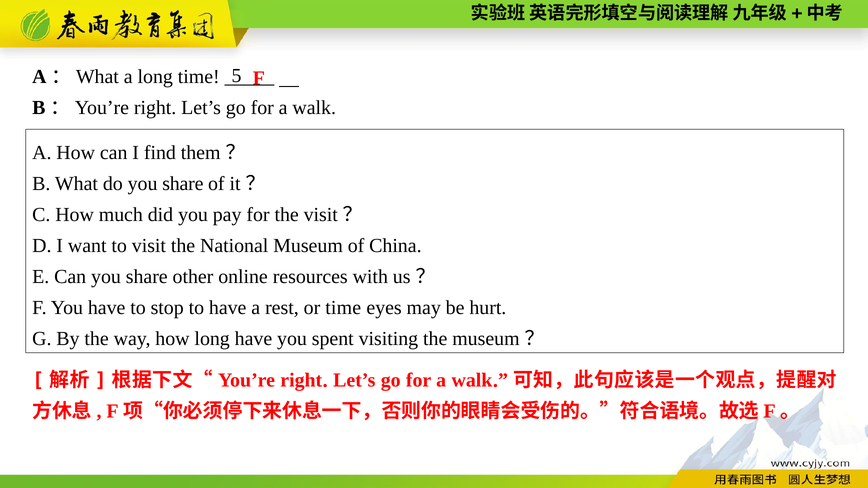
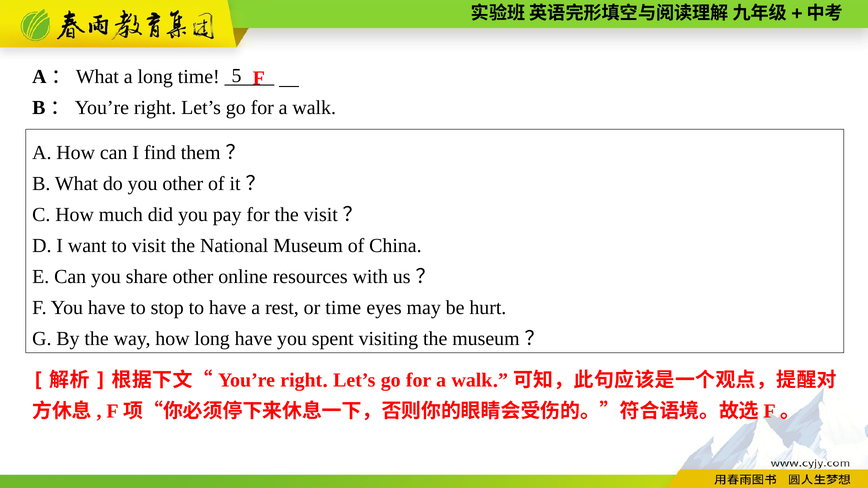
do you share: share -> other
